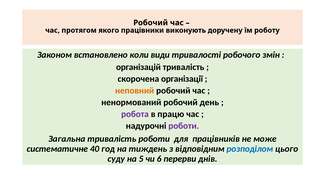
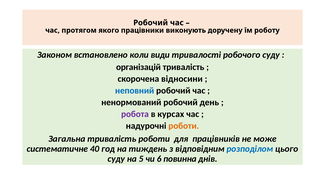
робочого змін: змін -> суду
організації: організації -> відносини
неповний colour: orange -> blue
працю: працю -> курсах
роботи at (184, 126) colour: purple -> orange
перерви: перерви -> повинна
